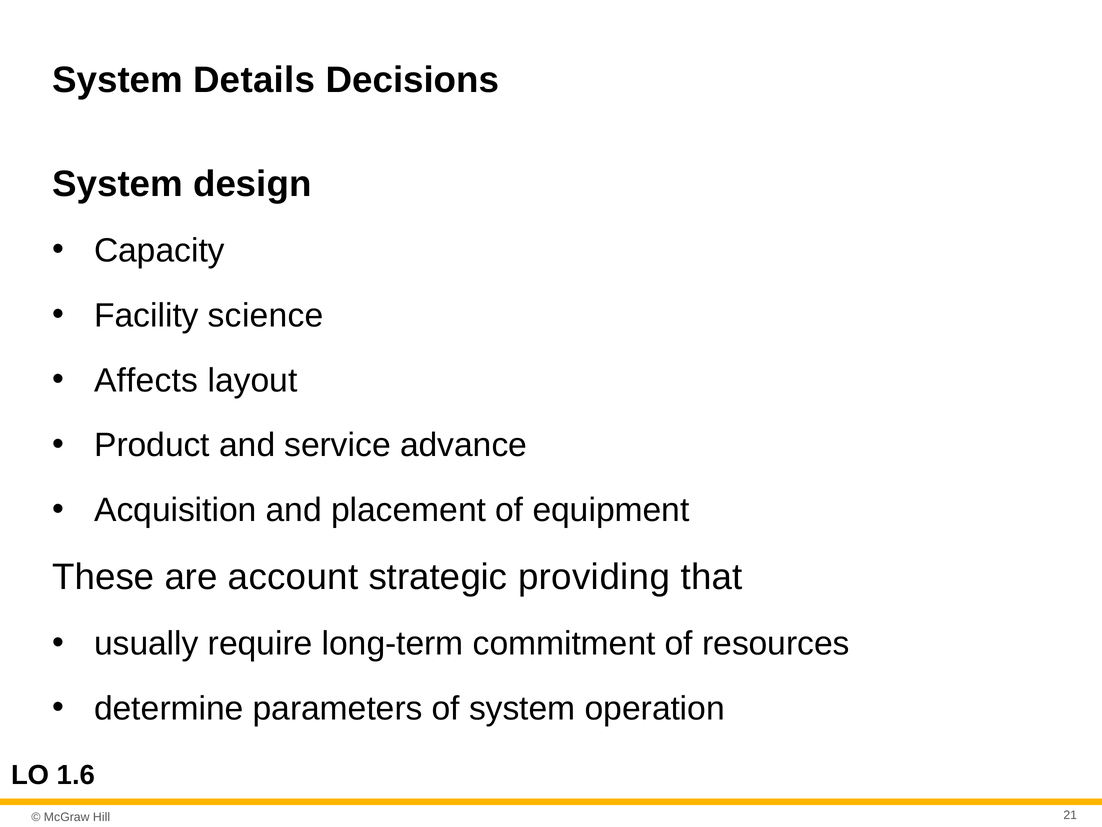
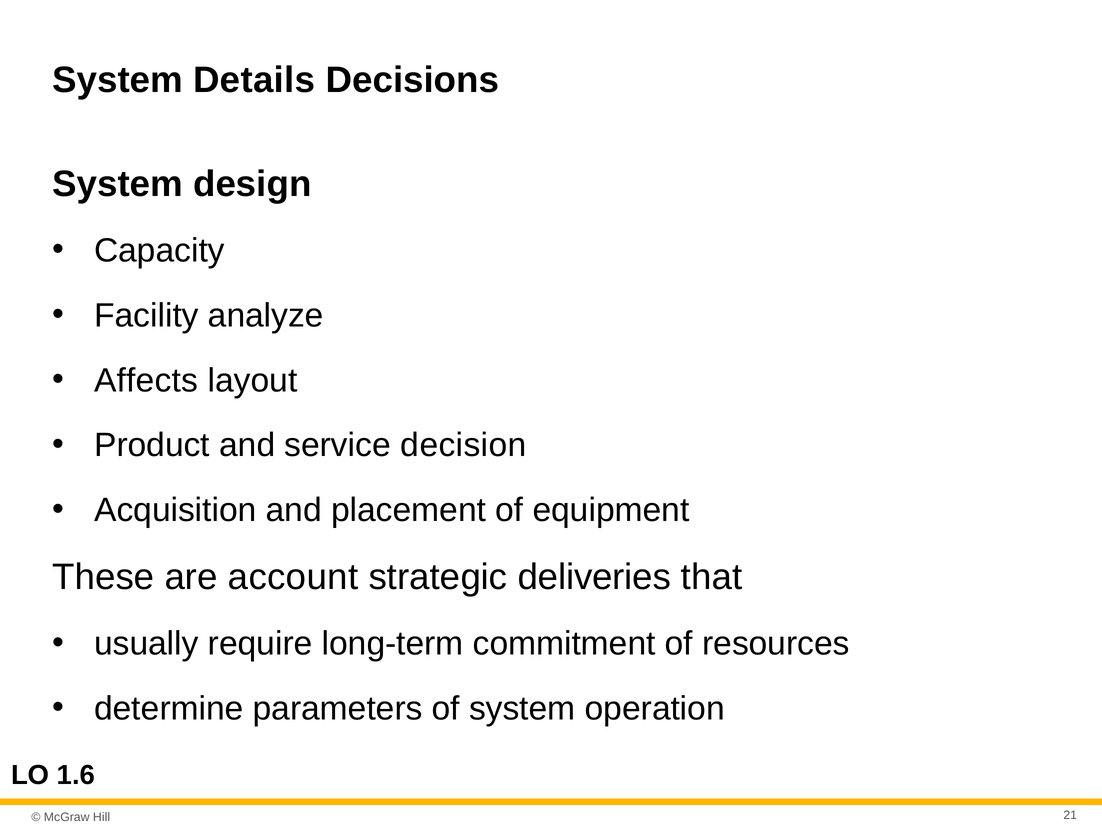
science: science -> analyze
advance: advance -> decision
providing: providing -> deliveries
